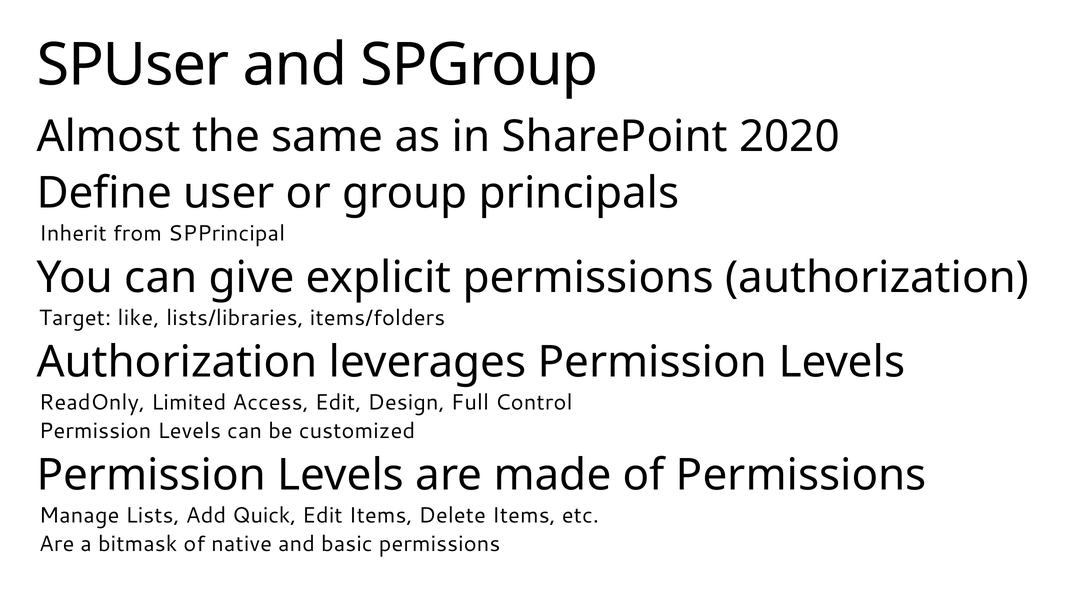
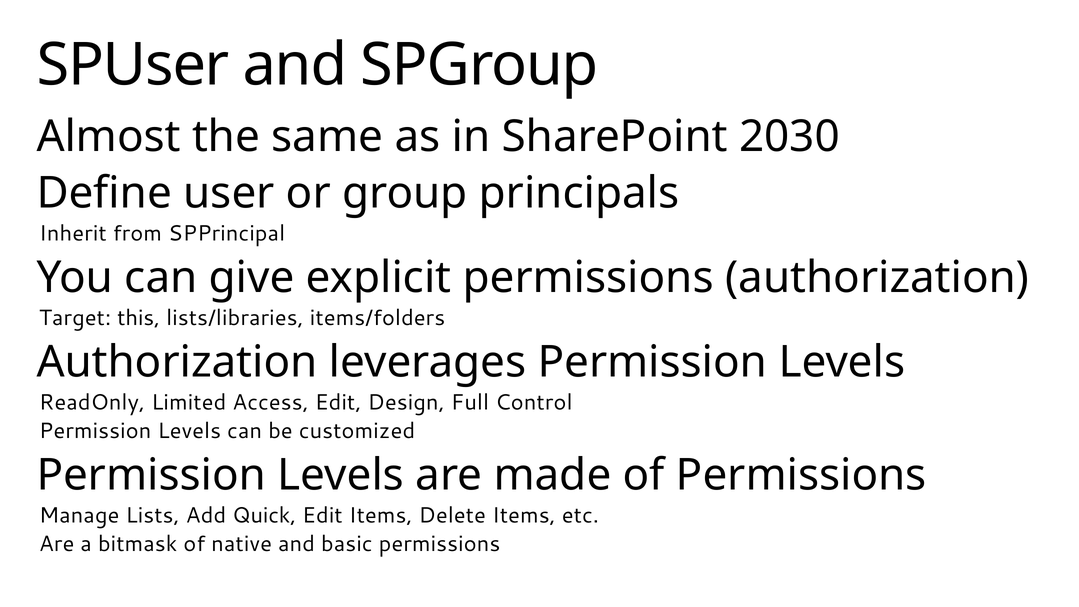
2020: 2020 -> 2030
like: like -> this
